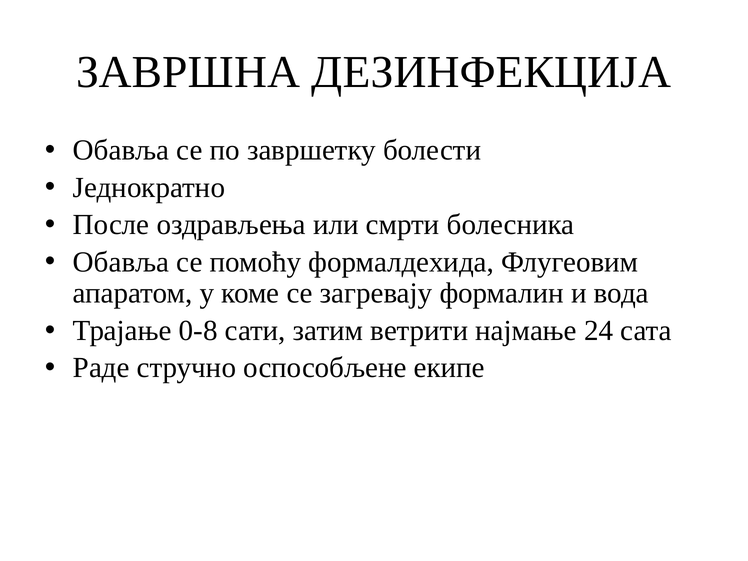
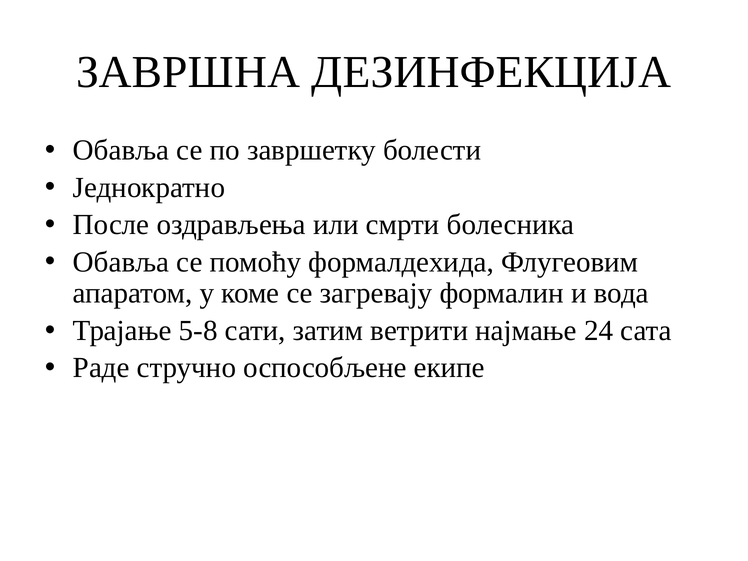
0-8: 0-8 -> 5-8
